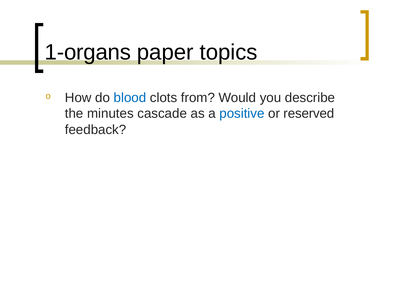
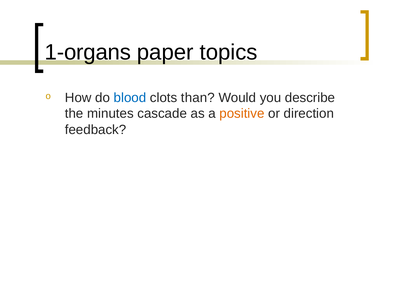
from: from -> than
positive colour: blue -> orange
reserved: reserved -> direction
